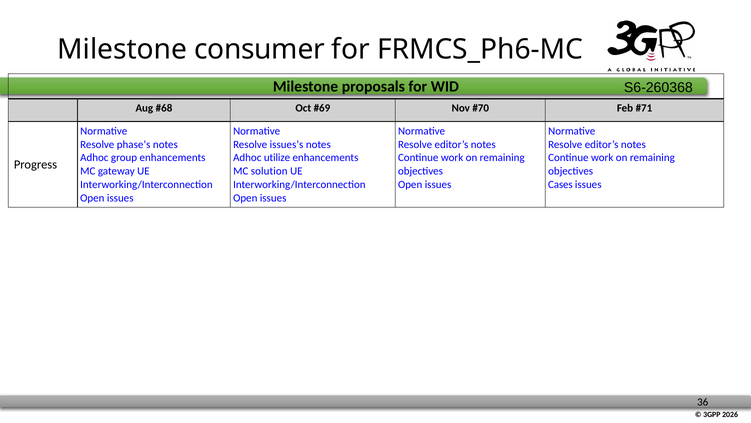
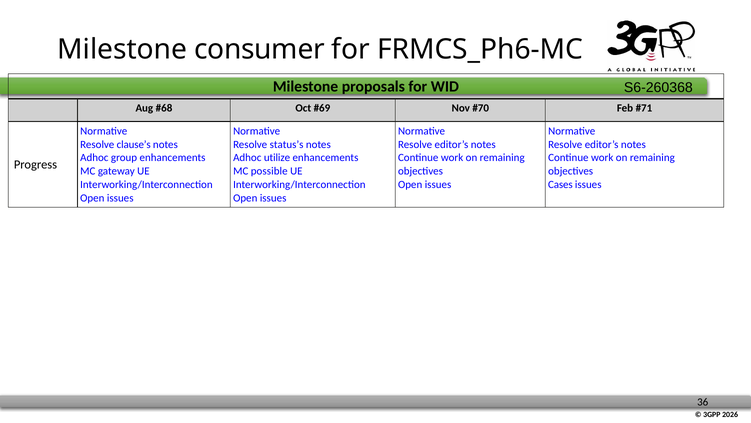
phase’s: phase’s -> clause’s
issues’s: issues’s -> status’s
solution: solution -> possible
